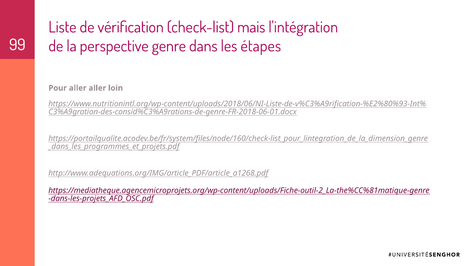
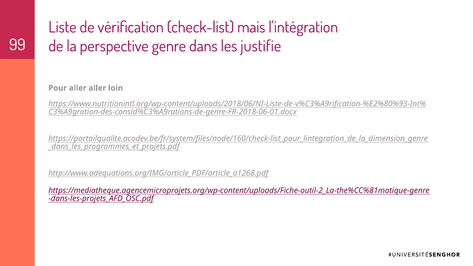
étapes: étapes -> justifie
